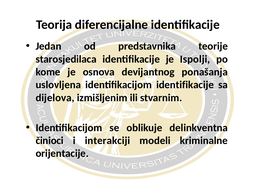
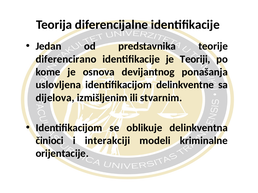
starosjedilaca: starosjedilaca -> diferencirano
Ispolji: Ispolji -> Teoriji
identifikacijom identifikacije: identifikacije -> delinkventne
